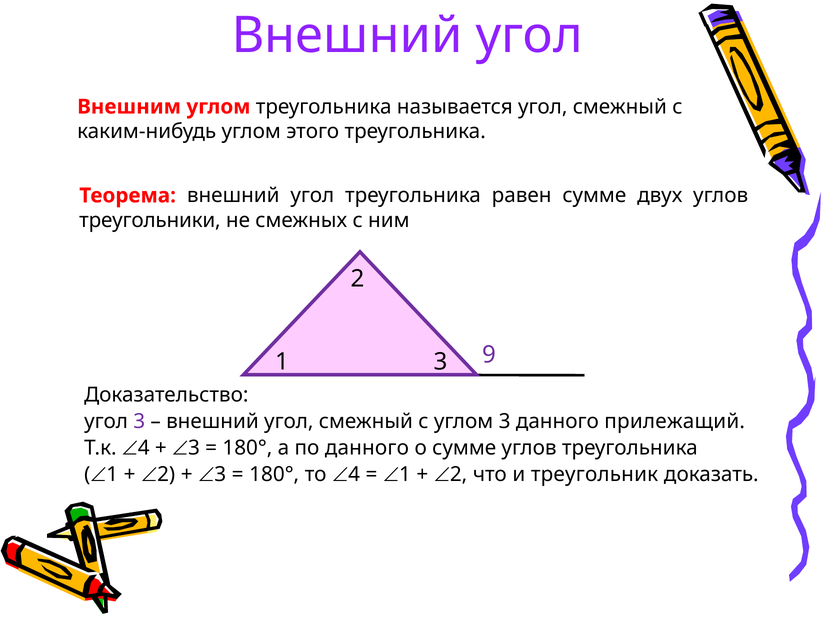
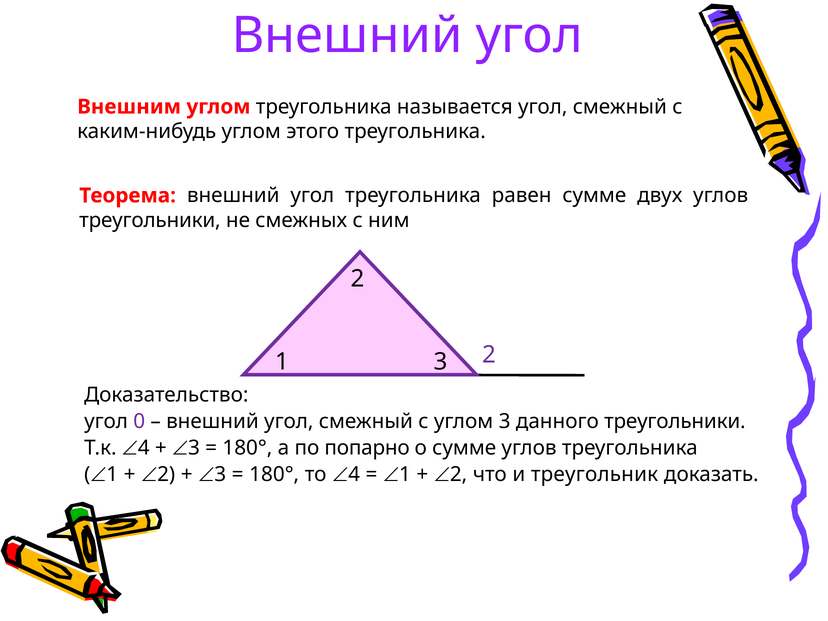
1 9: 9 -> 2
угол 3: 3 -> 0
данного прилежащий: прилежащий -> треугольники
по данного: данного -> попарно
